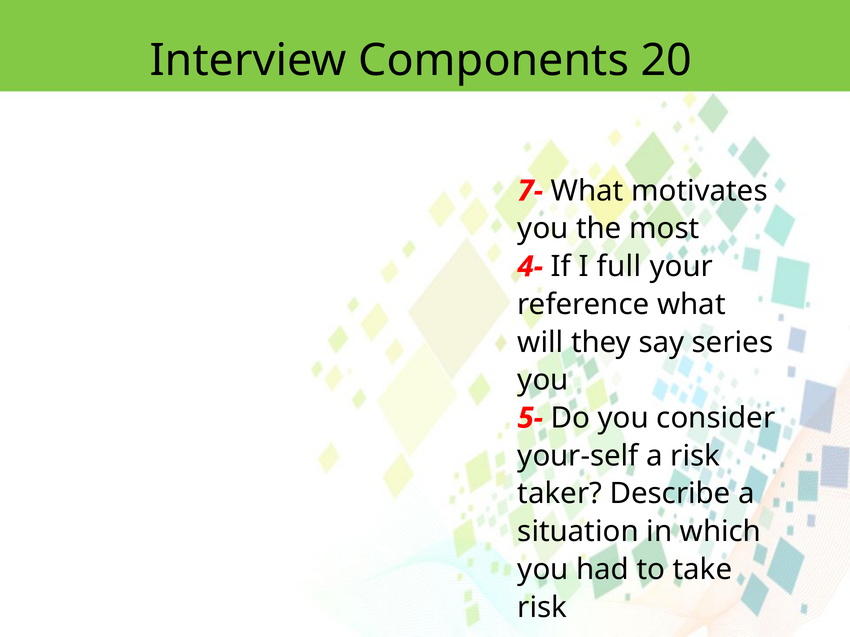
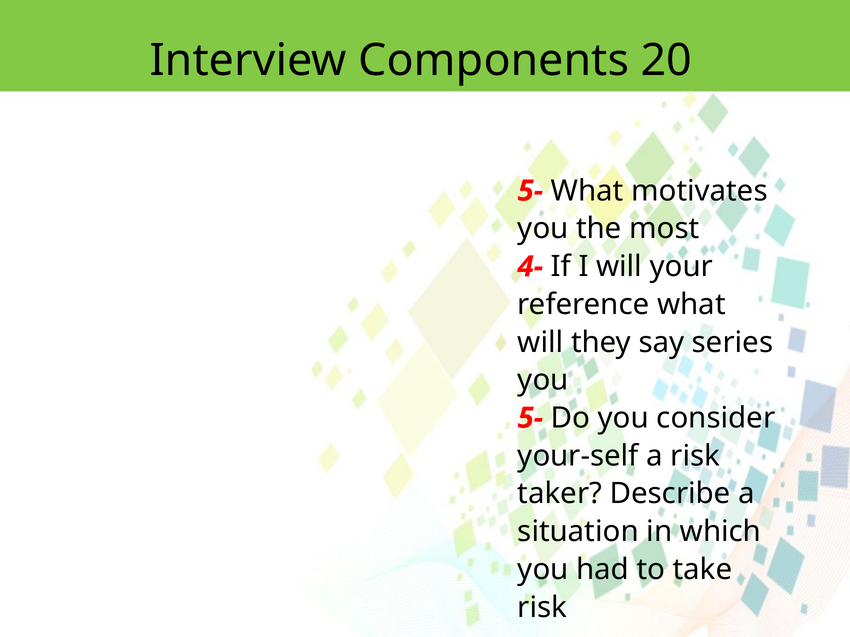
7- at (530, 191): 7- -> 5-
I full: full -> will
